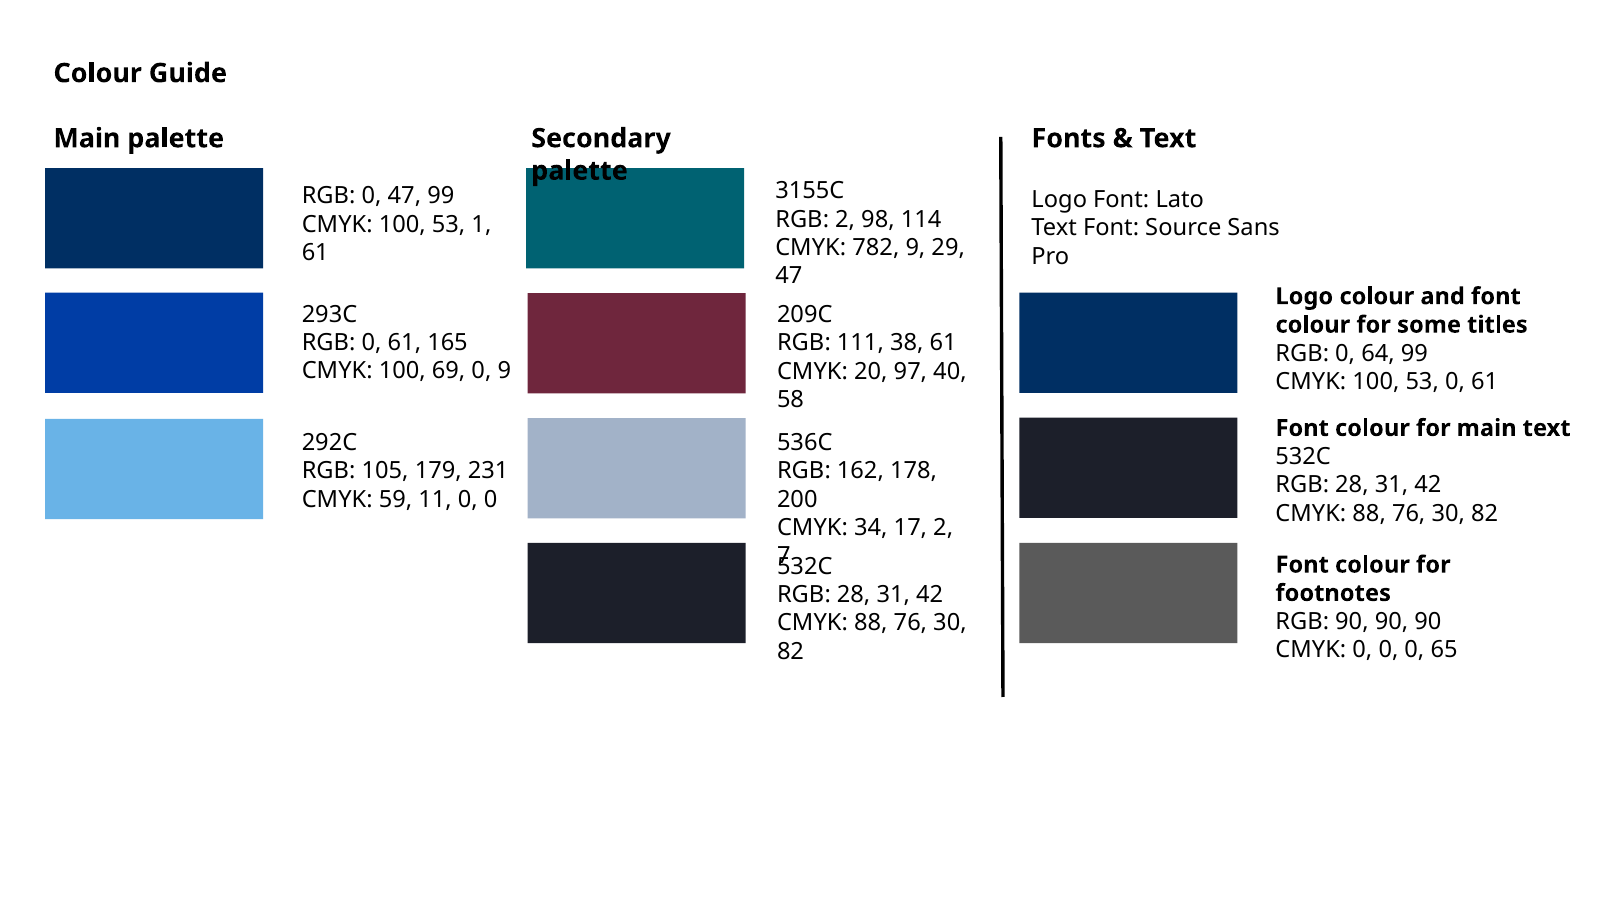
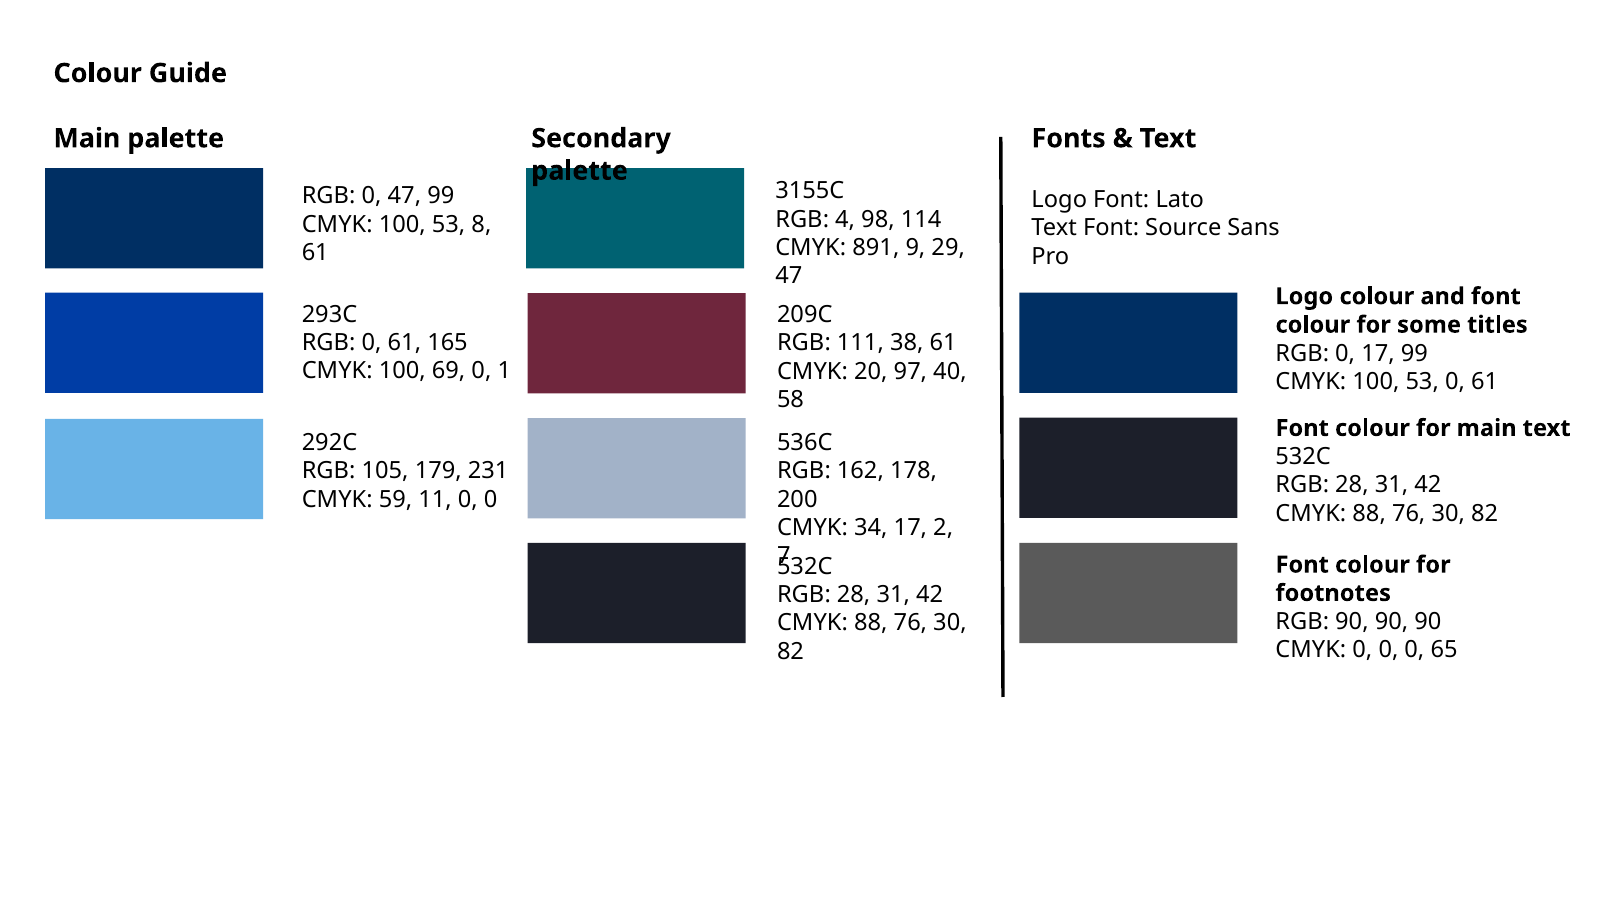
RGB 2: 2 -> 4
1: 1 -> 8
782: 782 -> 891
0 64: 64 -> 17
0 9: 9 -> 1
